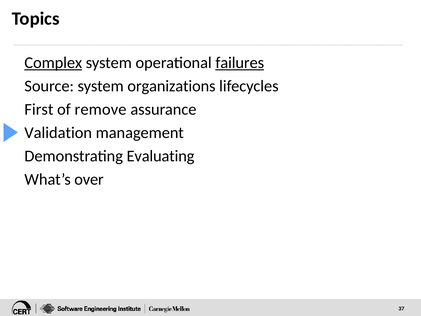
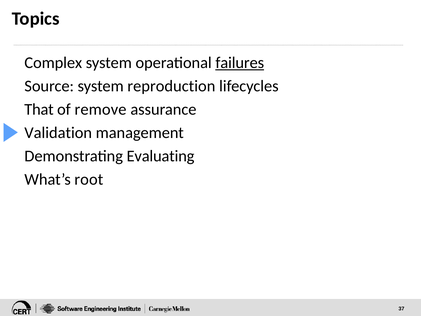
Complex underline: present -> none
organizations: organizations -> reproduction
First: First -> That
over: over -> root
